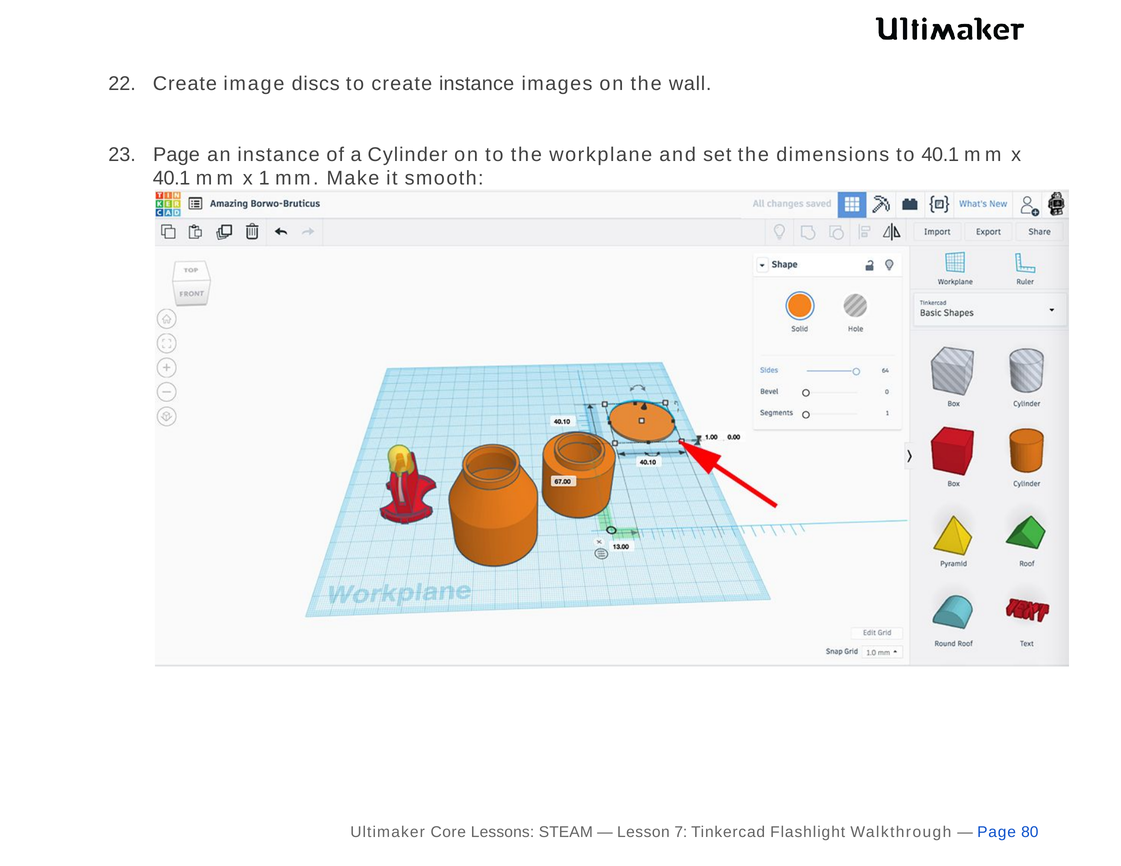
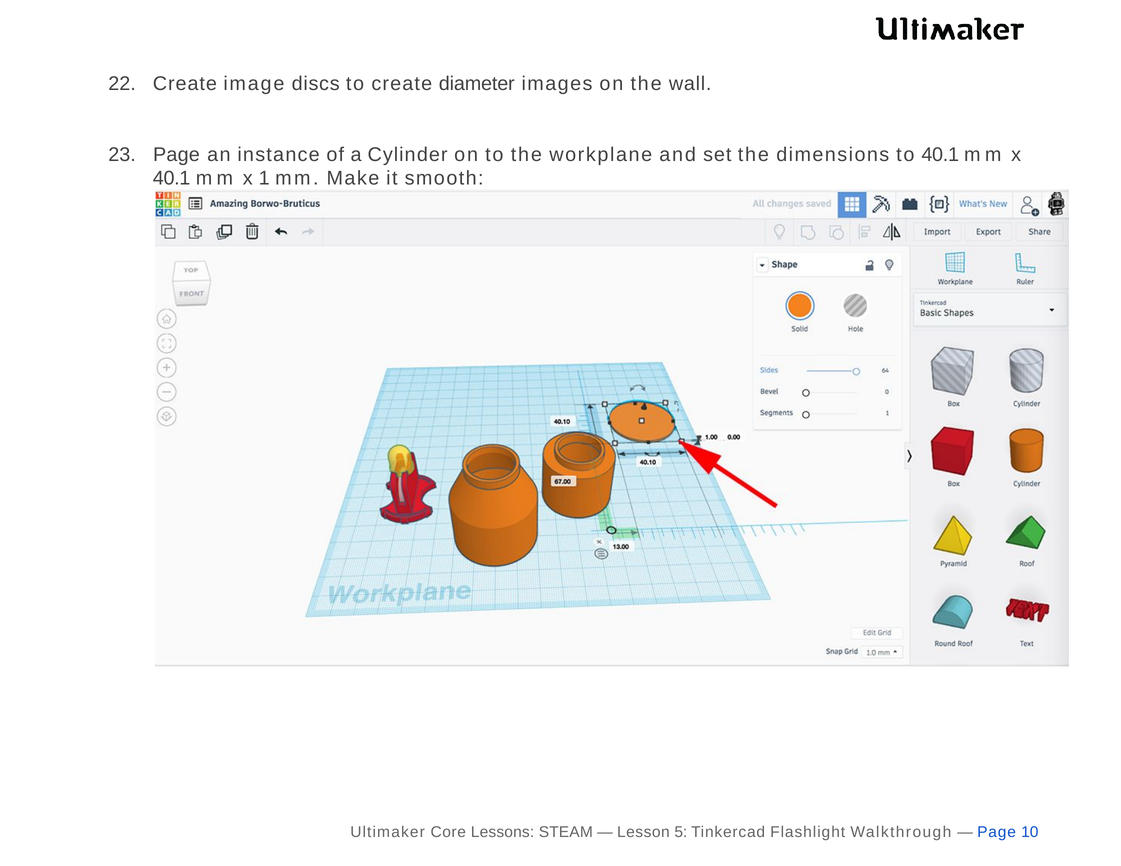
create instance: instance -> diameter
7: 7 -> 5
80: 80 -> 10
